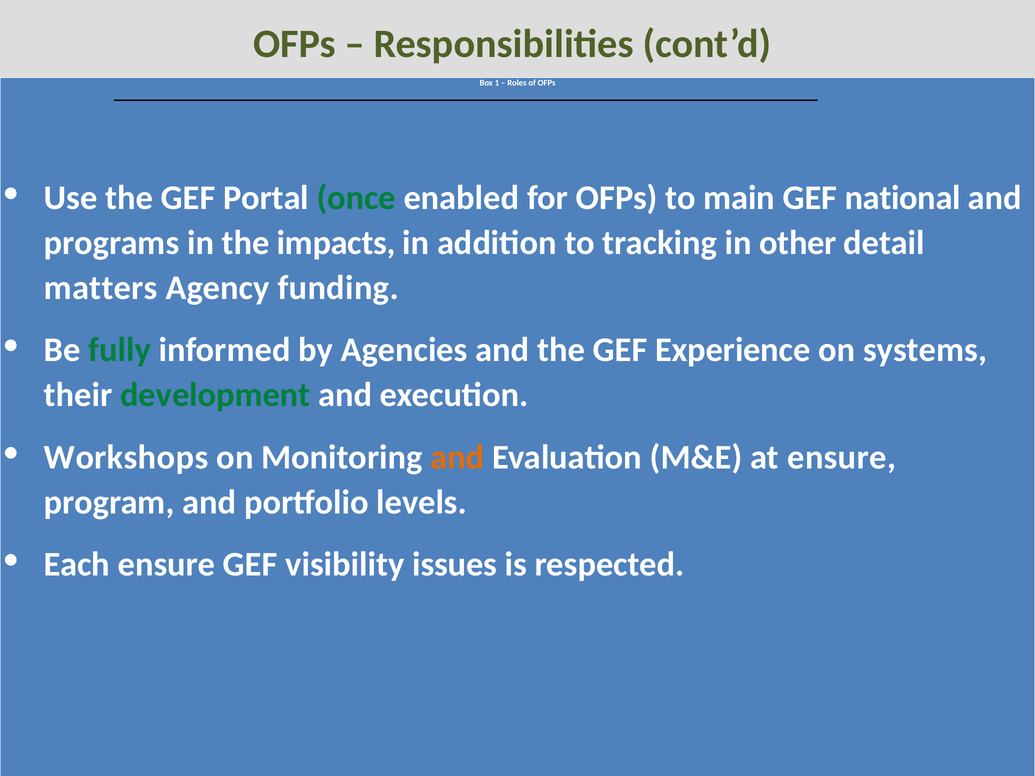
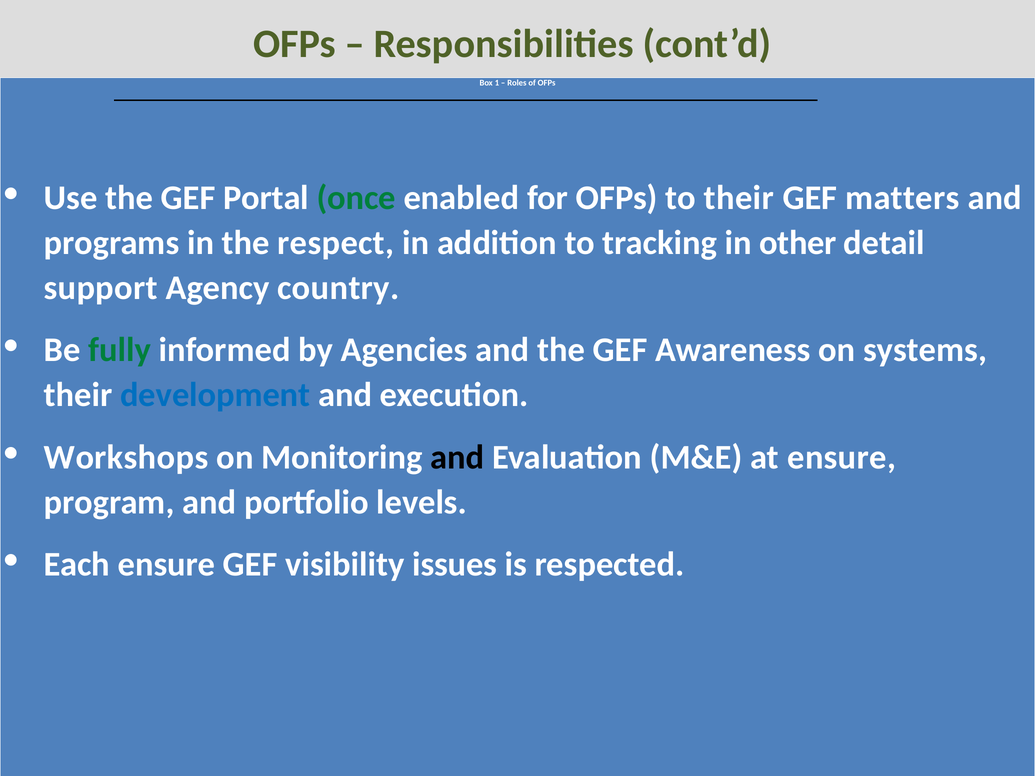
to main: main -> their
national: national -> matters
impacts: impacts -> respect
matters: matters -> support
funding: funding -> country
Experience: Experience -> Awareness
development colour: green -> blue
and at (457, 457) colour: orange -> black
